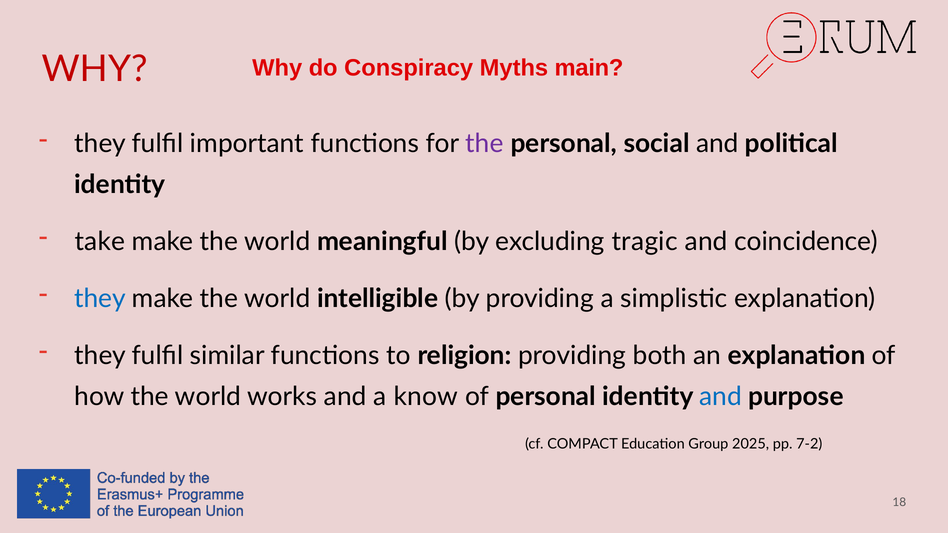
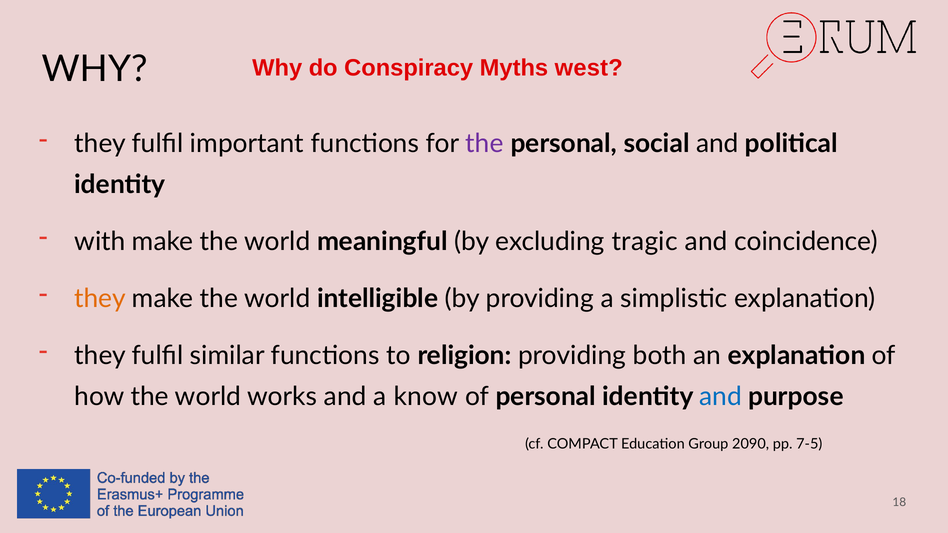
WHY at (95, 69) colour: red -> black
main: main -> west
take: take -> with
they at (100, 299) colour: blue -> orange
2025: 2025 -> 2090
7-2: 7-2 -> 7-5
